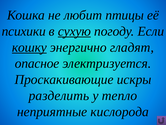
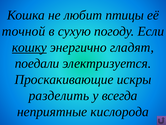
психики: психики -> точной
сухую underline: present -> none
опасное: опасное -> поедали
тепло: тепло -> всегда
